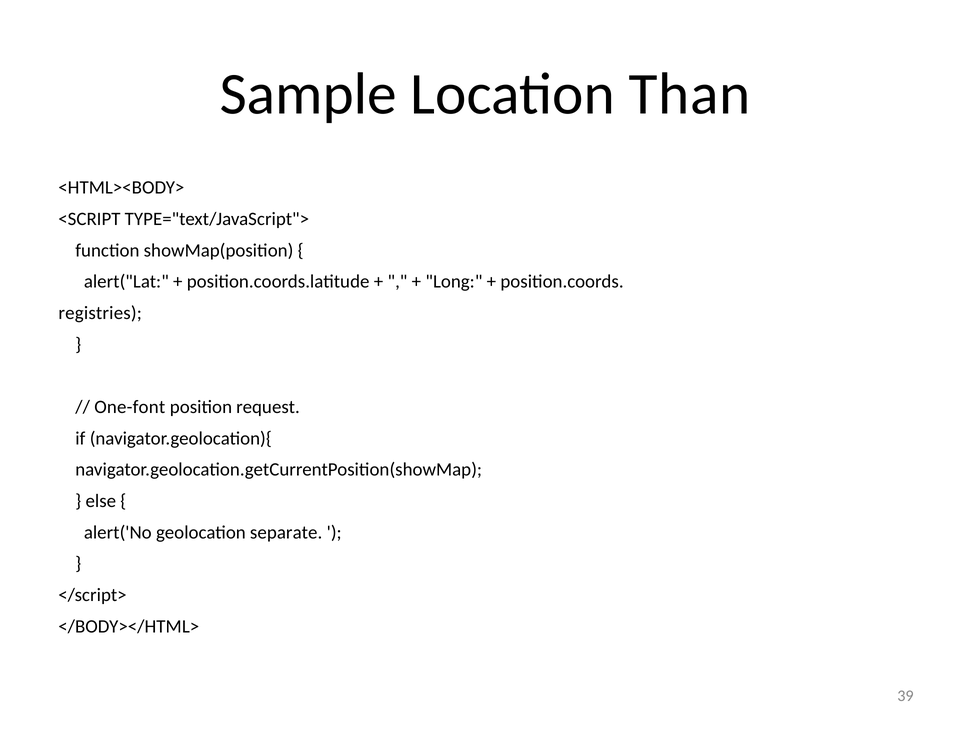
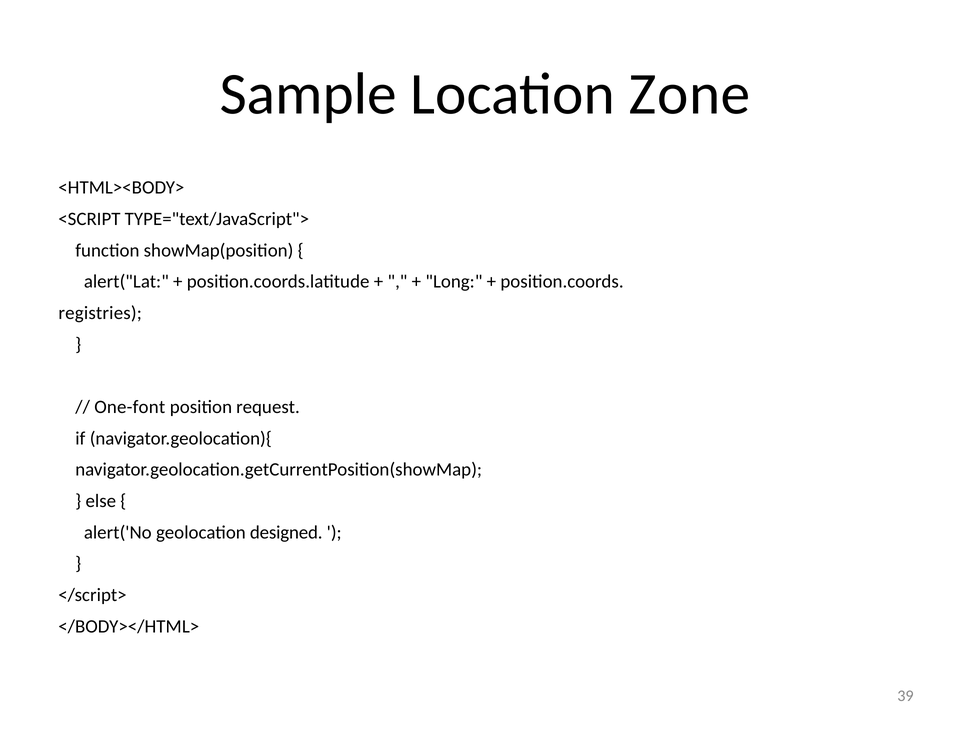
Than: Than -> Zone
separate: separate -> designed
